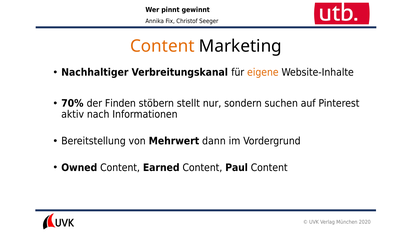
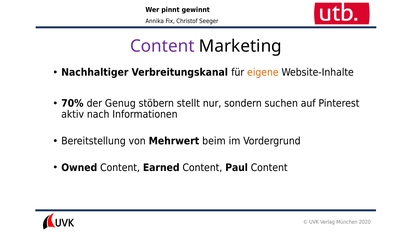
Content at (162, 46) colour: orange -> purple
Finden: Finden -> Genug
dann: dann -> beim
